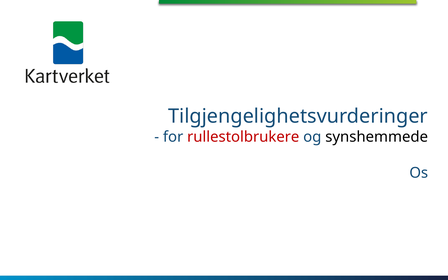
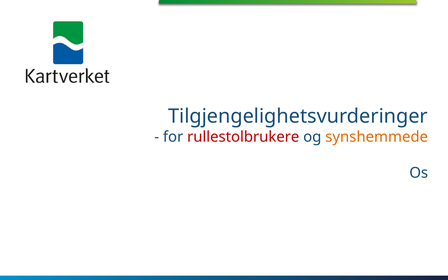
synshemmede colour: black -> orange
